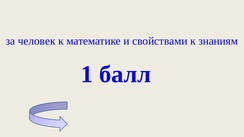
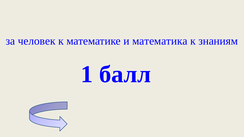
свойствами: свойствами -> математика
